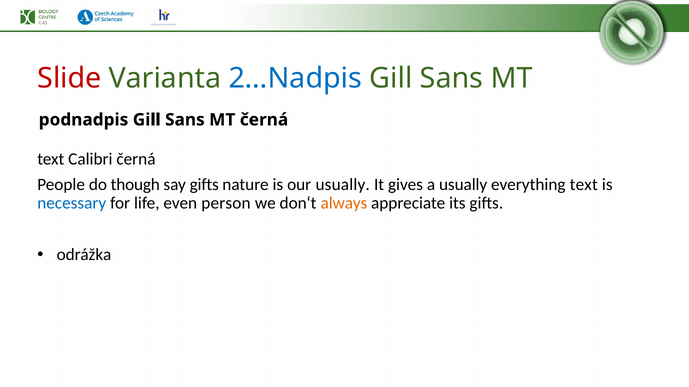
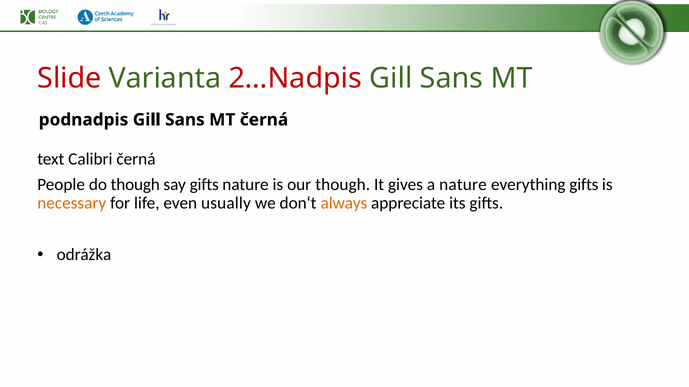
2…Nadpis colour: blue -> red
our usually: usually -> though
a usually: usually -> nature
everything text: text -> gifts
necessary colour: blue -> orange
person: person -> usually
